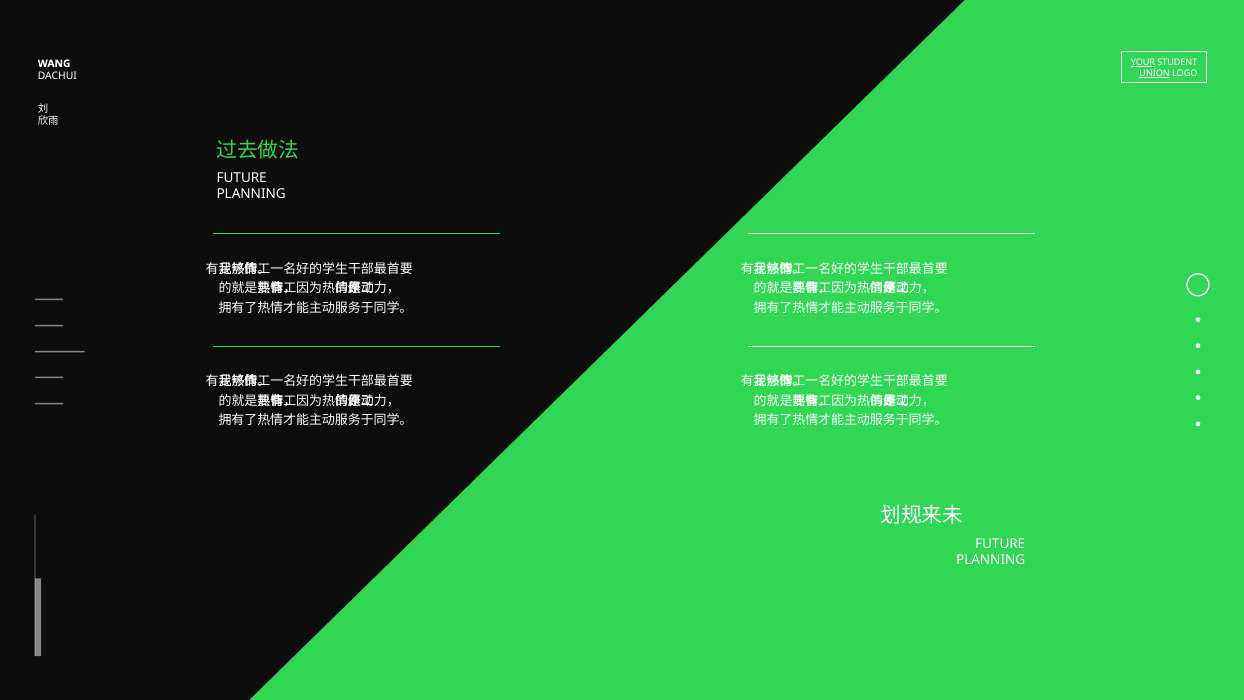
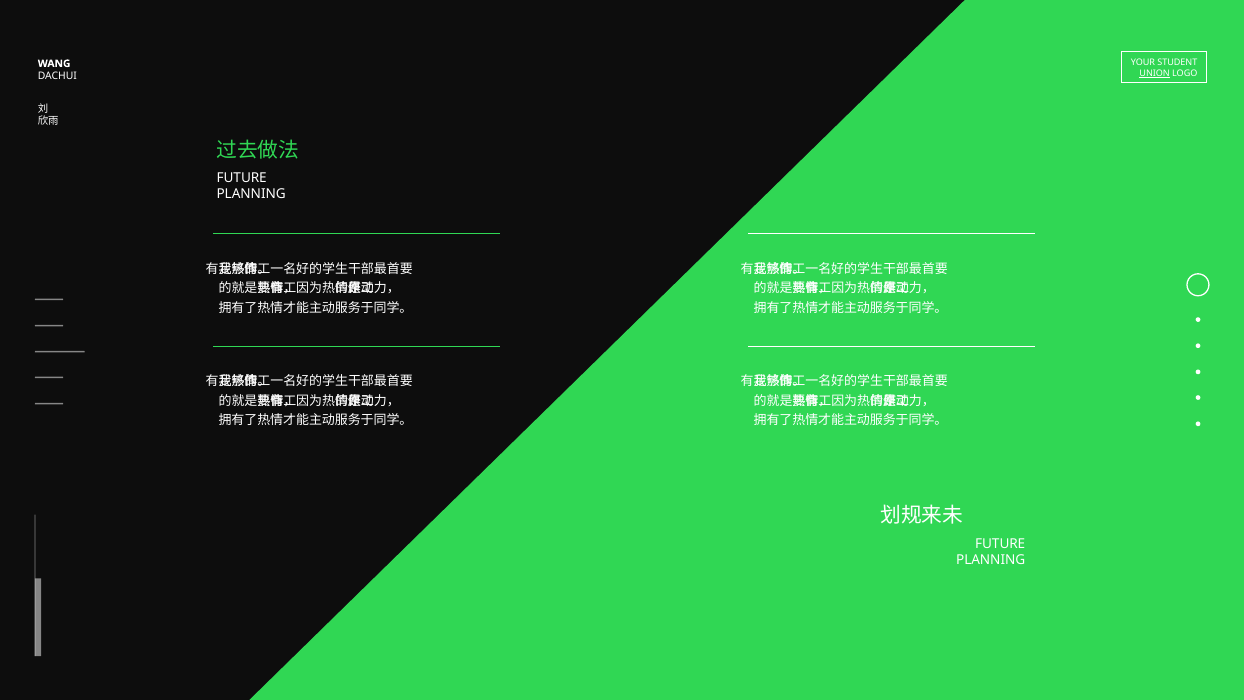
YOUR underline: present -> none
